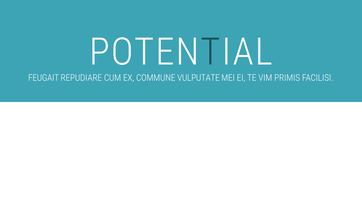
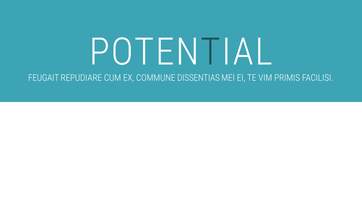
VULPUTATE: VULPUTATE -> DISSENTIAS
